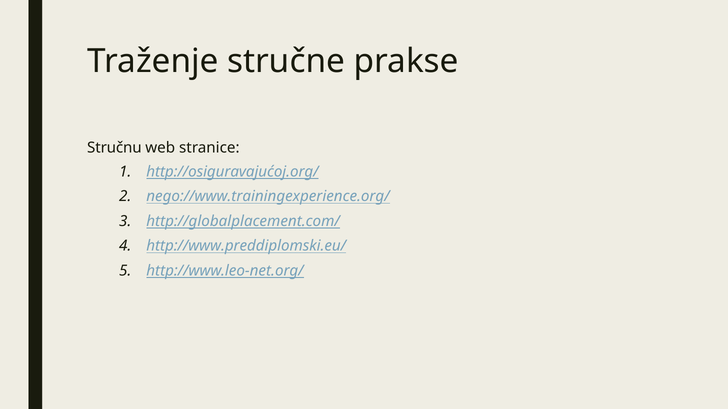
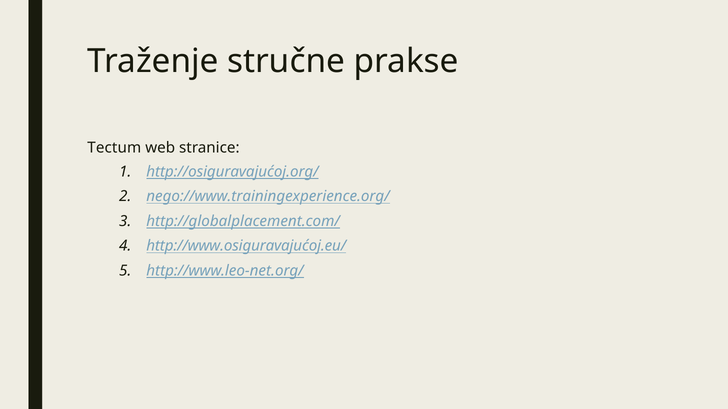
Stručnu: Stručnu -> Tectum
http://www.preddiplomski.eu/: http://www.preddiplomski.eu/ -> http://www.osiguravajućoj.eu/
